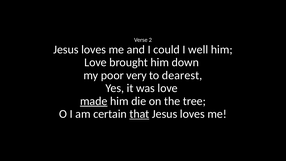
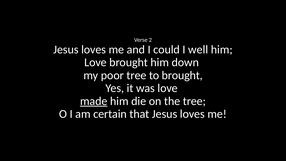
poor very: very -> tree
to dearest: dearest -> brought
that underline: present -> none
